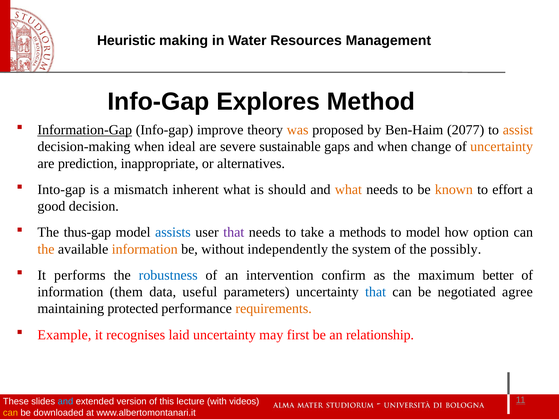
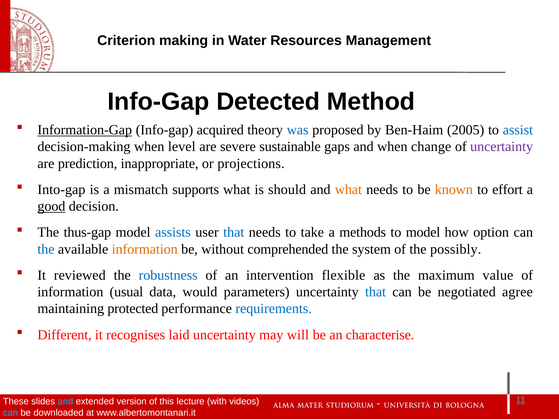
Heuristic: Heuristic -> Criterion
Explores: Explores -> Detected
improve: improve -> acquired
was colour: orange -> blue
2077: 2077 -> 2005
assist colour: orange -> blue
ideal: ideal -> level
uncertainty at (502, 147) colour: orange -> purple
alternatives: alternatives -> projections
inherent: inherent -> supports
good underline: none -> present
that at (234, 233) colour: purple -> blue
the at (46, 249) colour: orange -> blue
independently: independently -> comprehended
performs: performs -> reviewed
confirm: confirm -> flexible
better: better -> value
them: them -> usual
useful: useful -> would
requirements colour: orange -> blue
Example: Example -> Different
first: first -> will
relationship: relationship -> characterise
can at (10, 413) colour: yellow -> light blue
